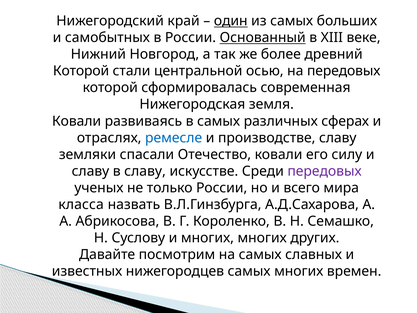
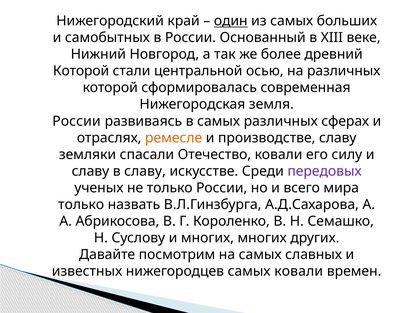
Основанный underline: present -> none
на передовых: передовых -> различных
Ковали at (77, 121): Ковали -> России
ремесле colour: blue -> orange
класса at (81, 204): класса -> только
самых многих: многих -> ковали
